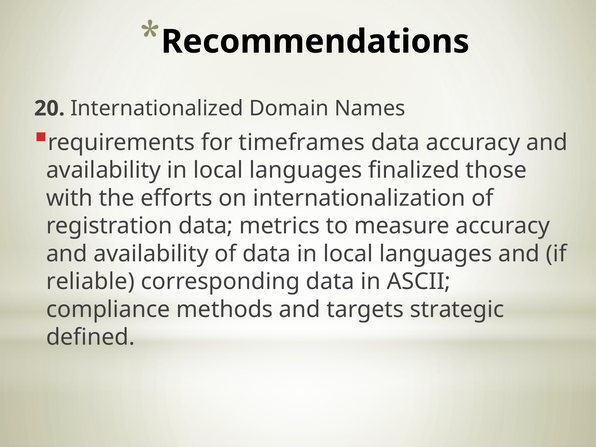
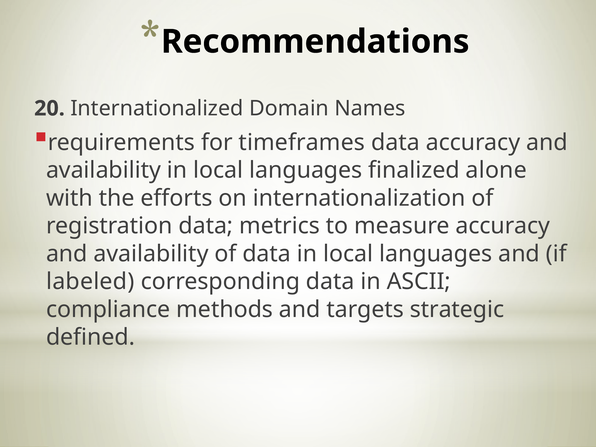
those: those -> alone
reliable: reliable -> labeled
